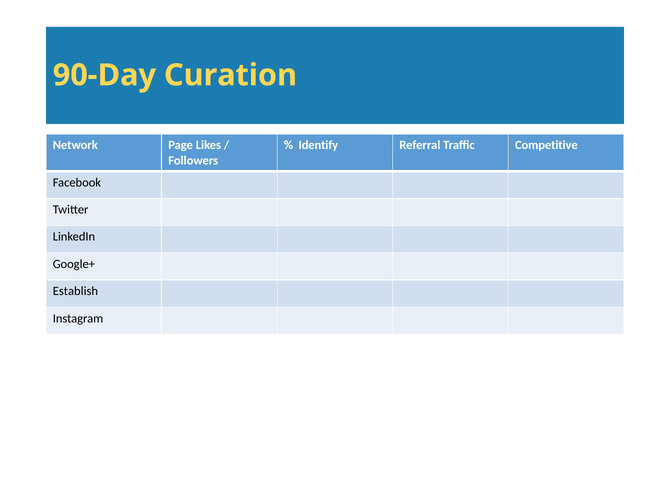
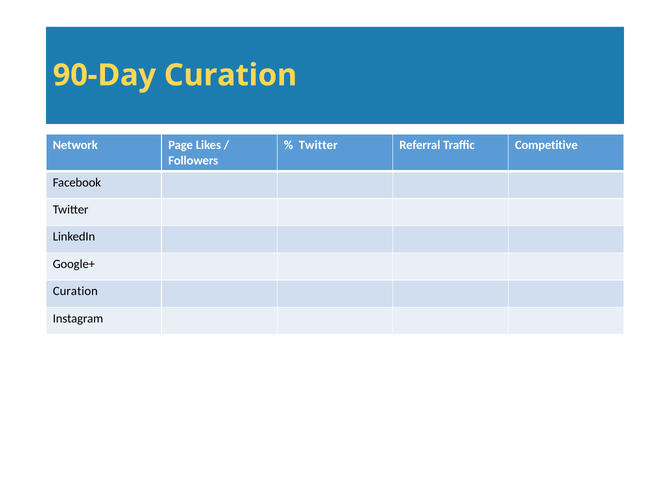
Identify at (318, 145): Identify -> Twitter
Establish at (75, 291): Establish -> Curation
